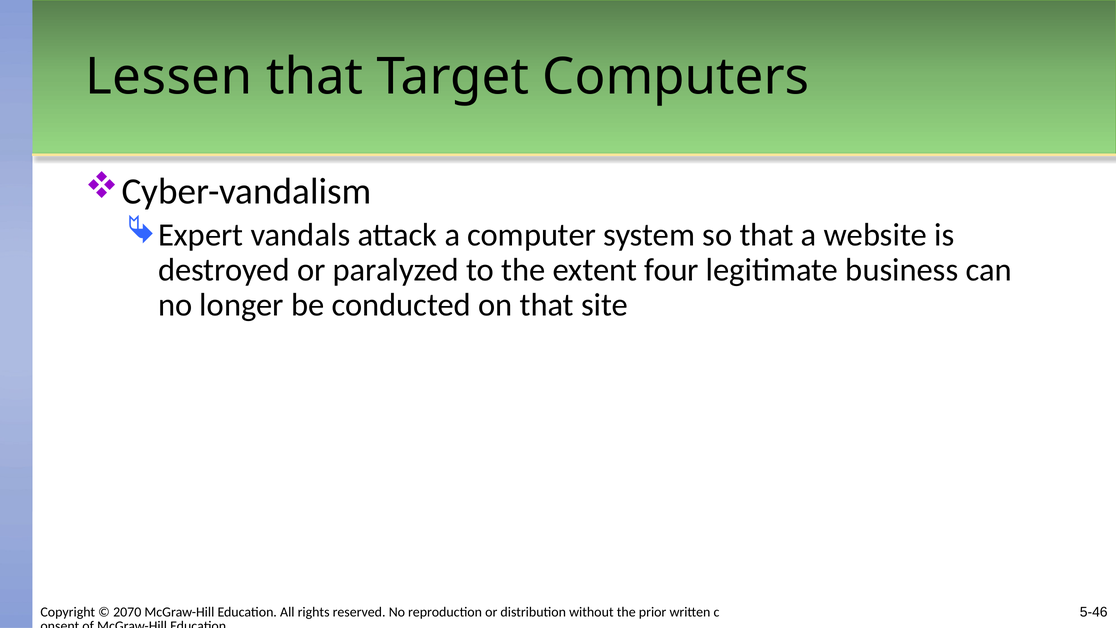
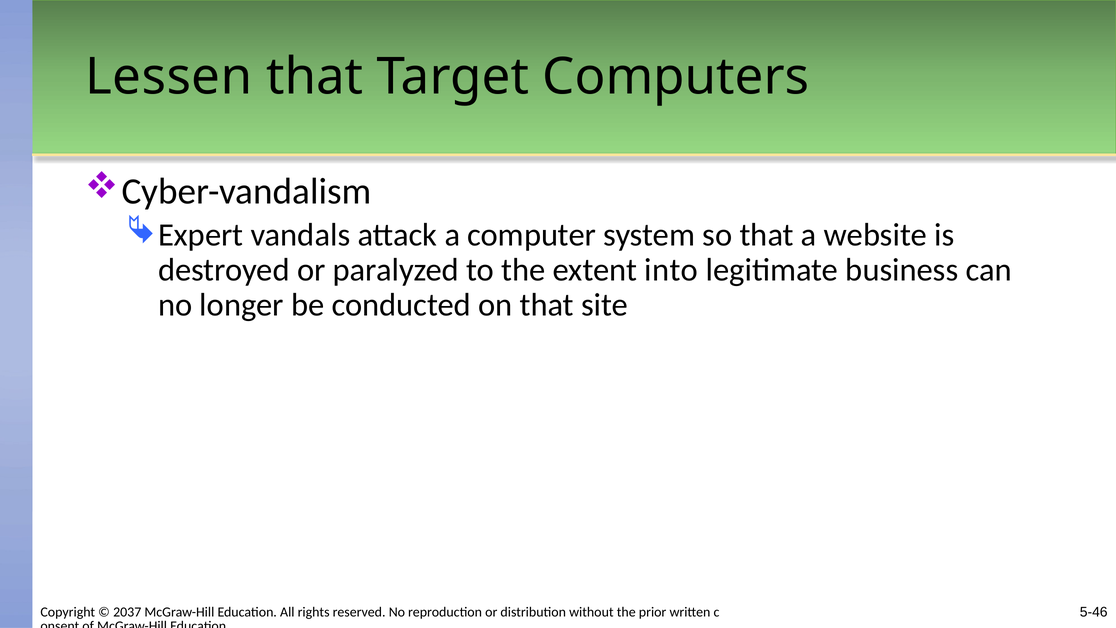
four: four -> into
2070: 2070 -> 2037
